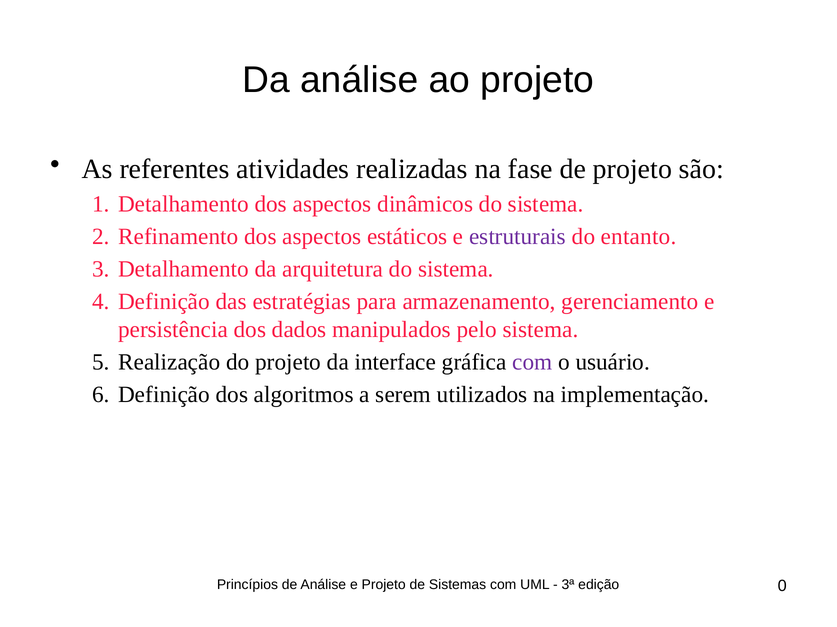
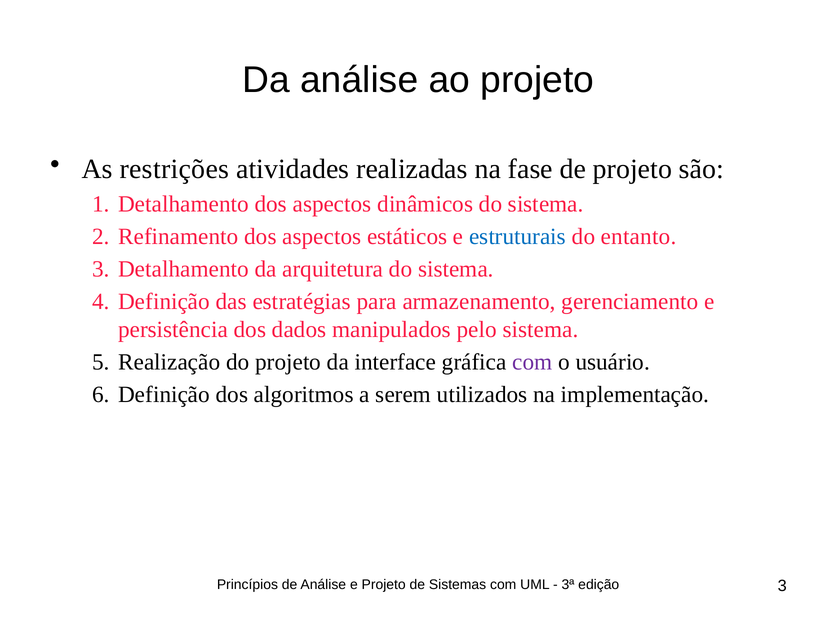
referentes: referentes -> restrições
estruturais colour: purple -> blue
edição 0: 0 -> 3
